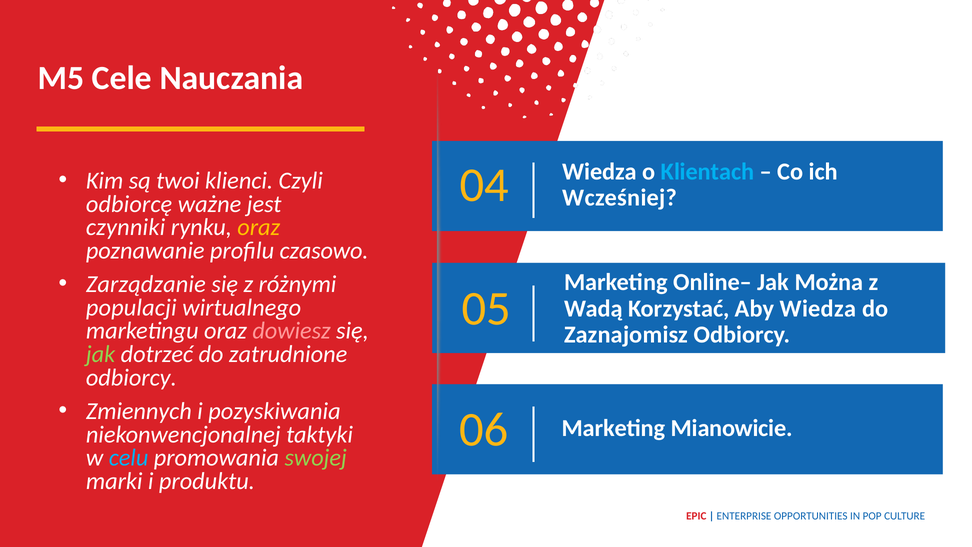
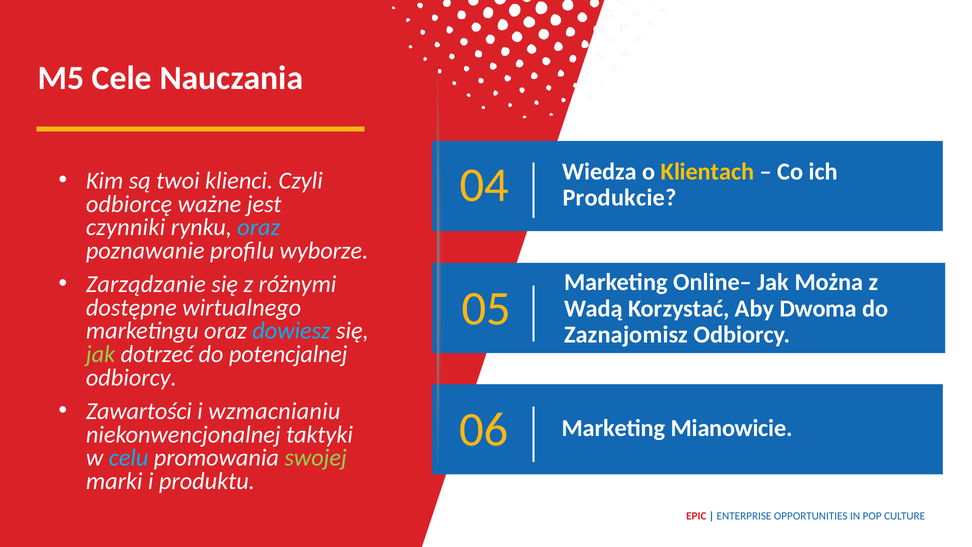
Klientach colour: light blue -> yellow
Wcześniej: Wcześniej -> Produkcie
oraz at (259, 227) colour: yellow -> light blue
czasowo: czasowo -> wyborze
populacji: populacji -> dostępne
Aby Wiedza: Wiedza -> Dwoma
dowiesz colour: pink -> light blue
zatrudnione: zatrudnione -> potencjalnej
Zmiennych: Zmiennych -> Zawartości
pozyskiwania: pozyskiwania -> wzmacnianiu
